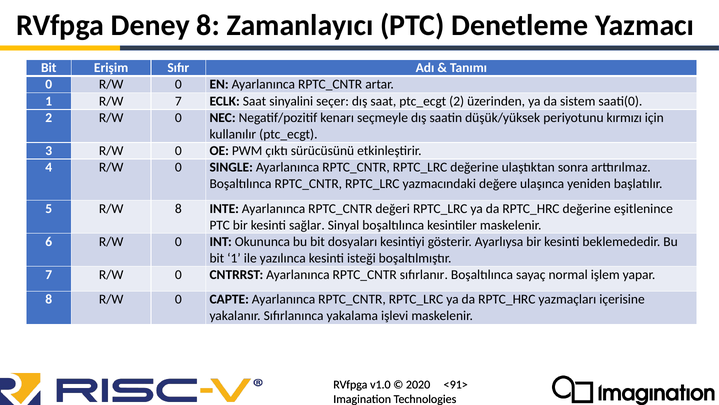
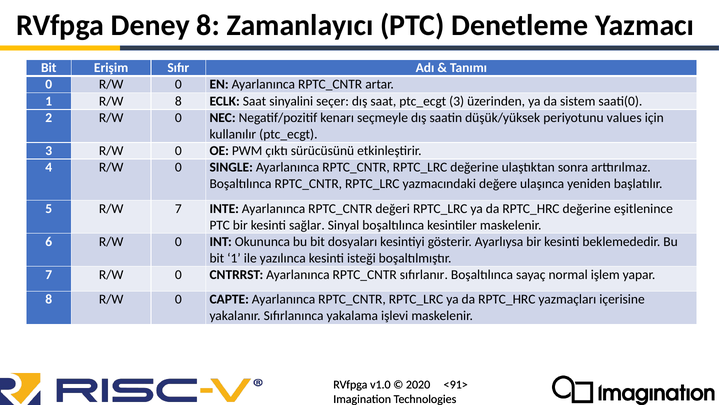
R/W 7: 7 -> 8
2 at (457, 101): 2 -> 3
kırmızı: kırmızı -> values
R/W 8: 8 -> 7
